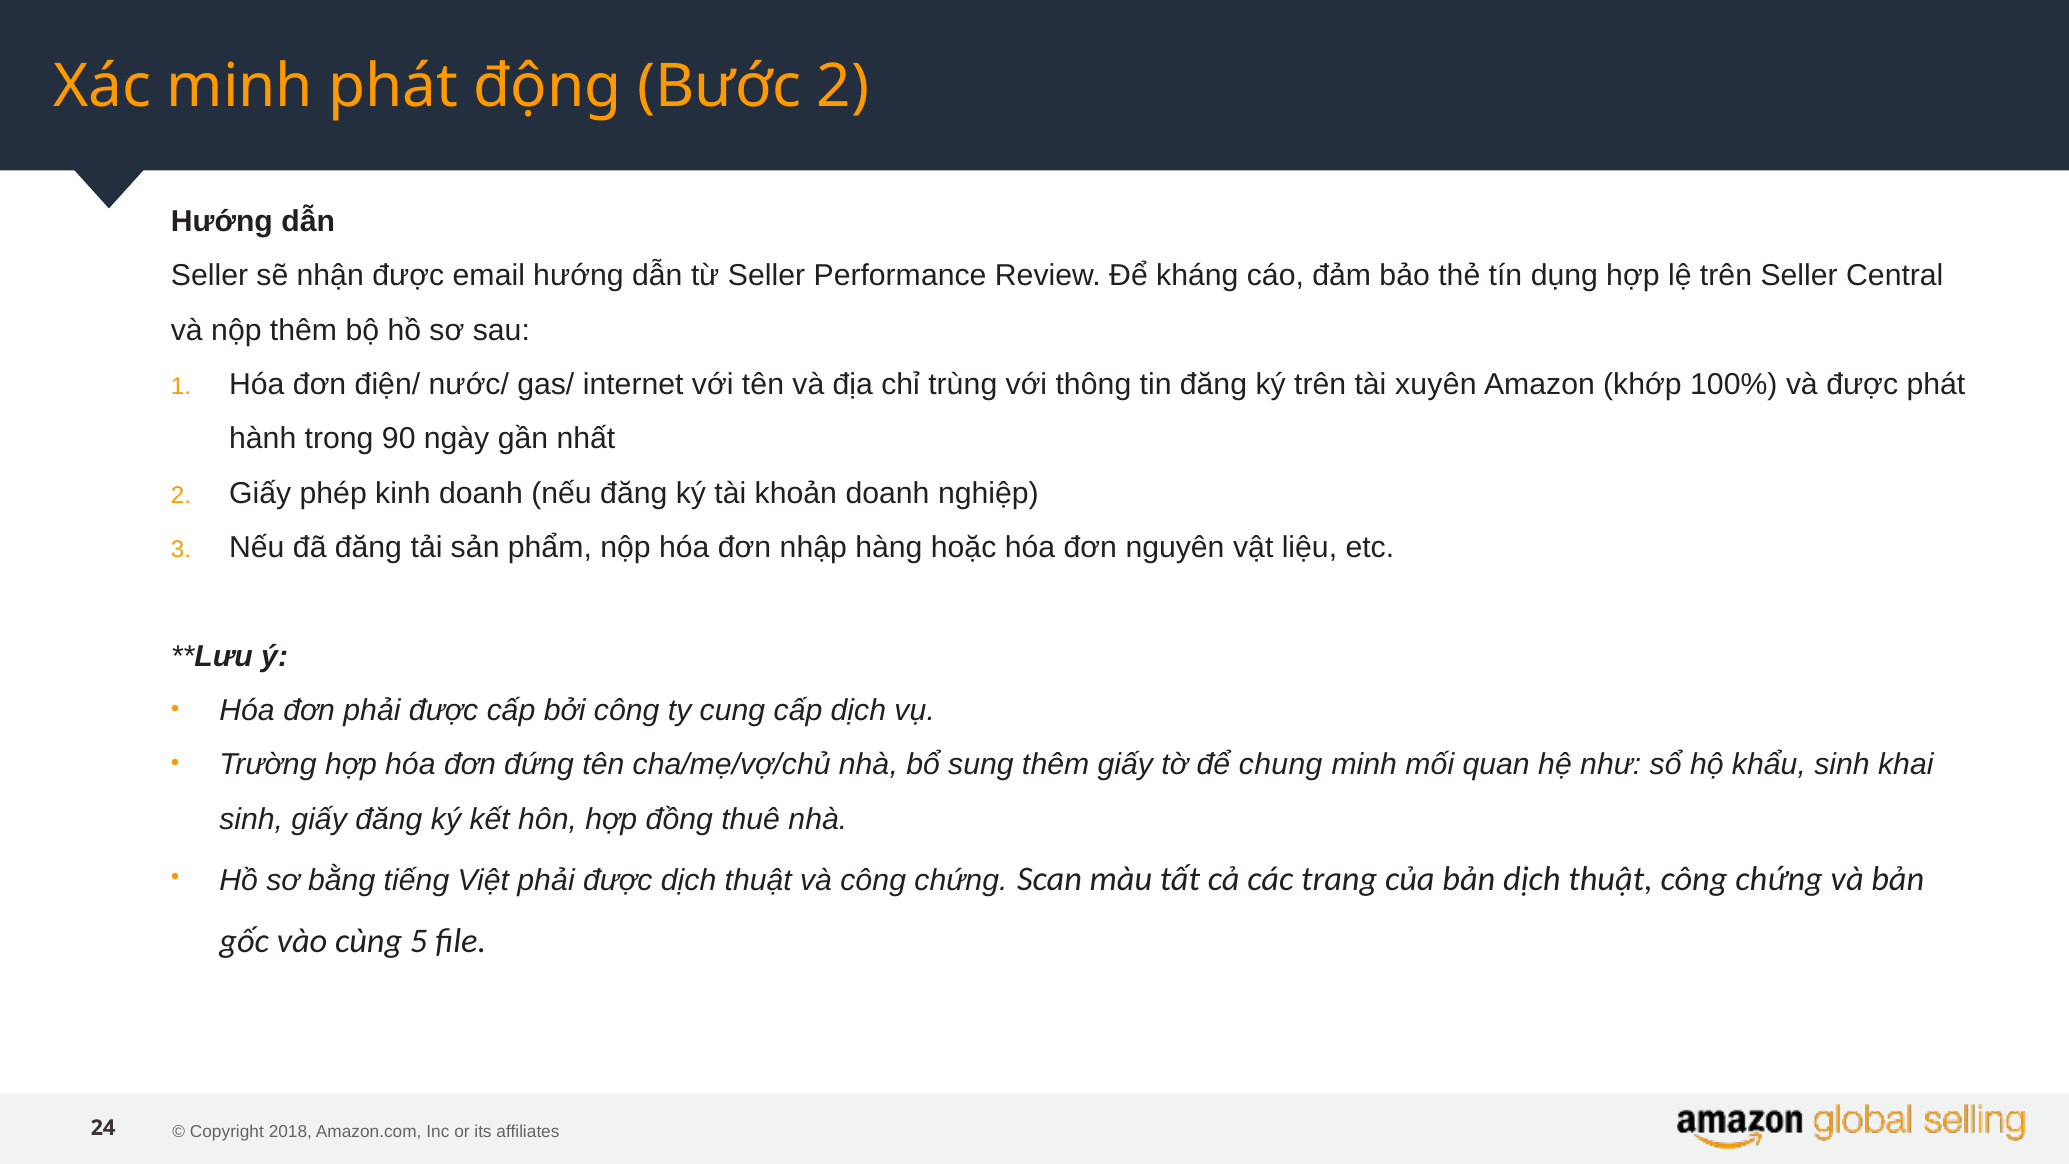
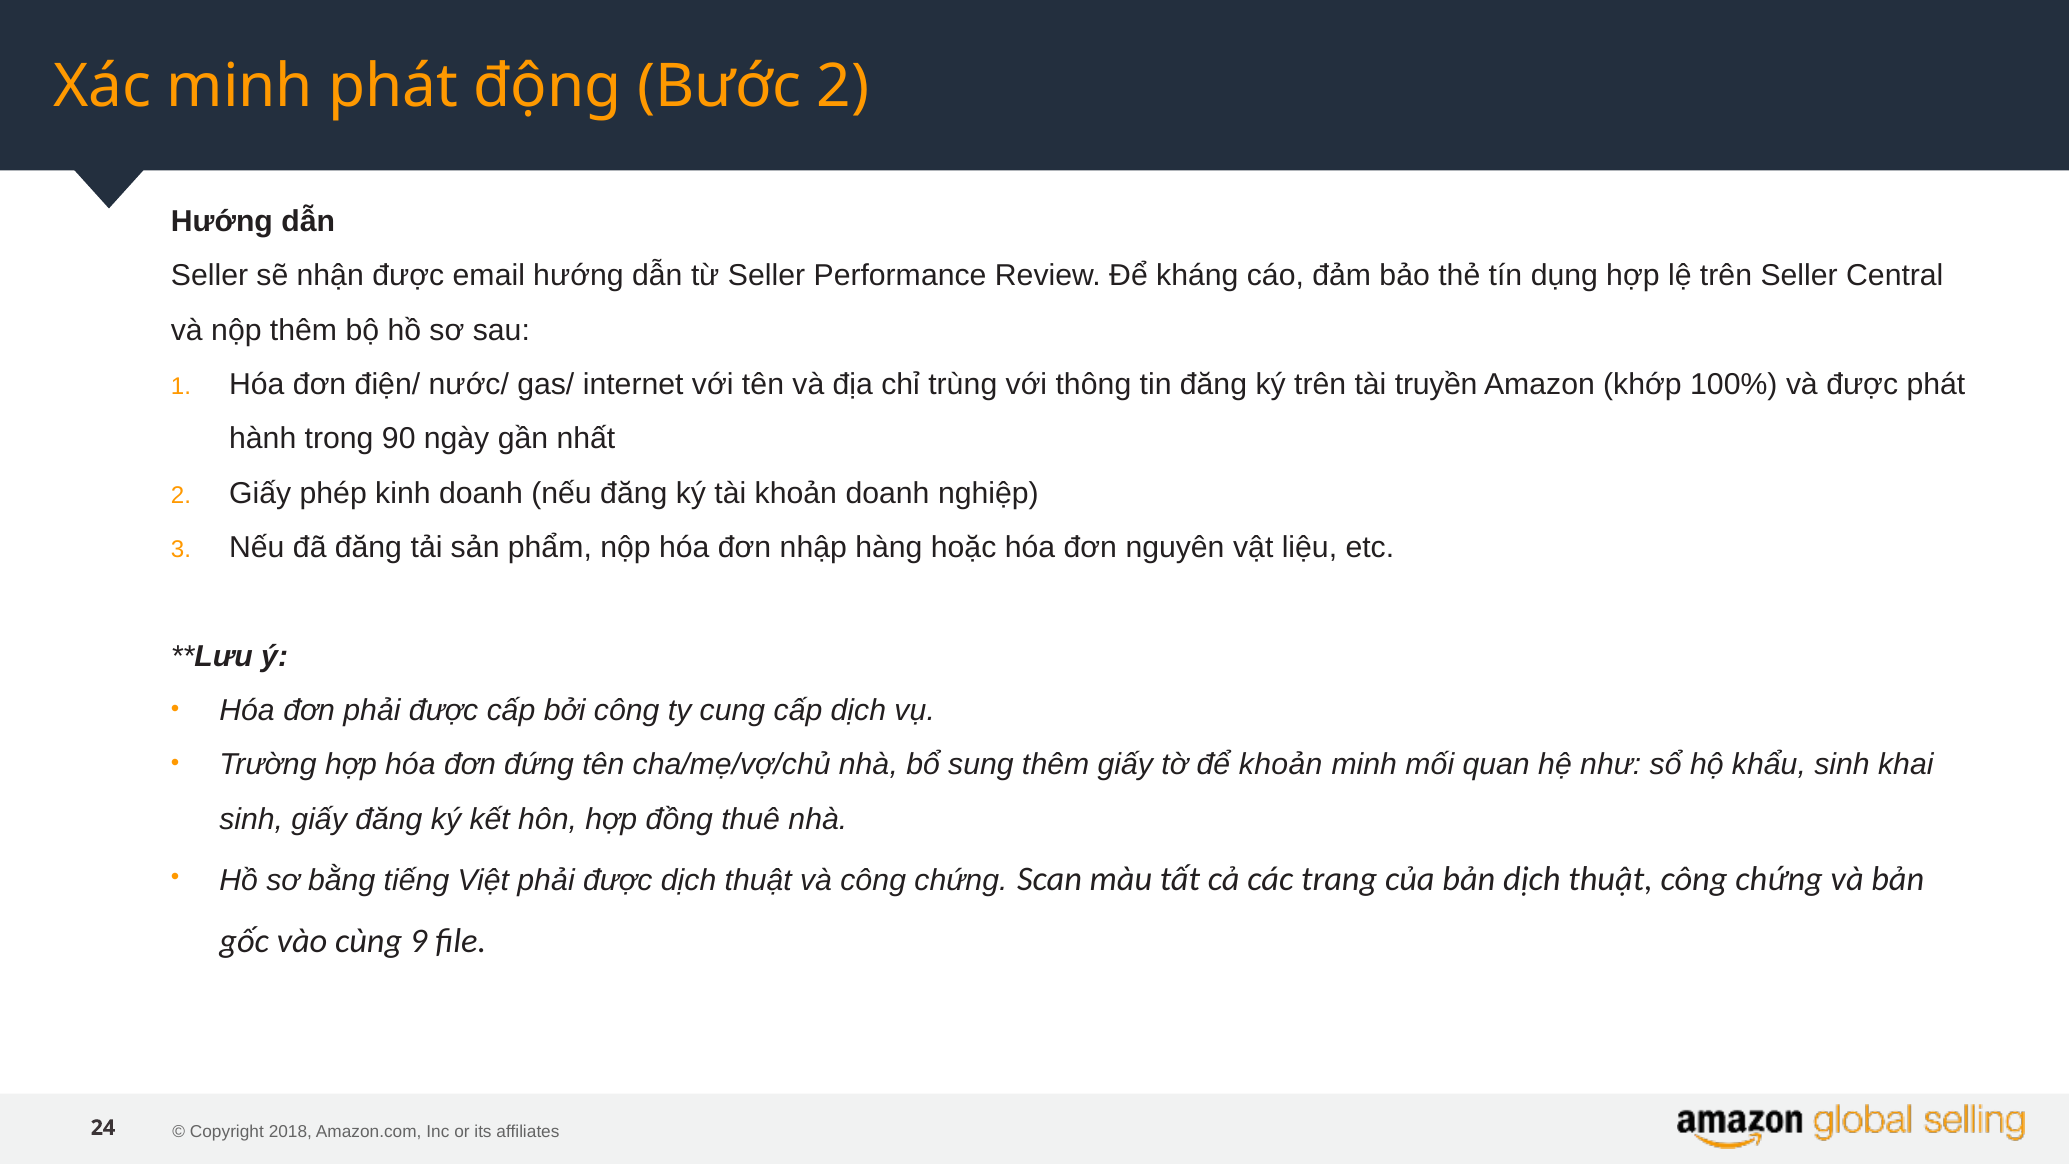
xuyên: xuyên -> truyền
để chung: chung -> khoản
5: 5 -> 9
